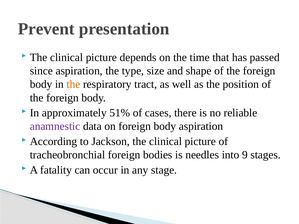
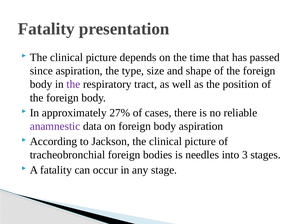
Prevent at (46, 29): Prevent -> Fatality
the at (73, 84) colour: orange -> purple
51%: 51% -> 27%
9: 9 -> 3
